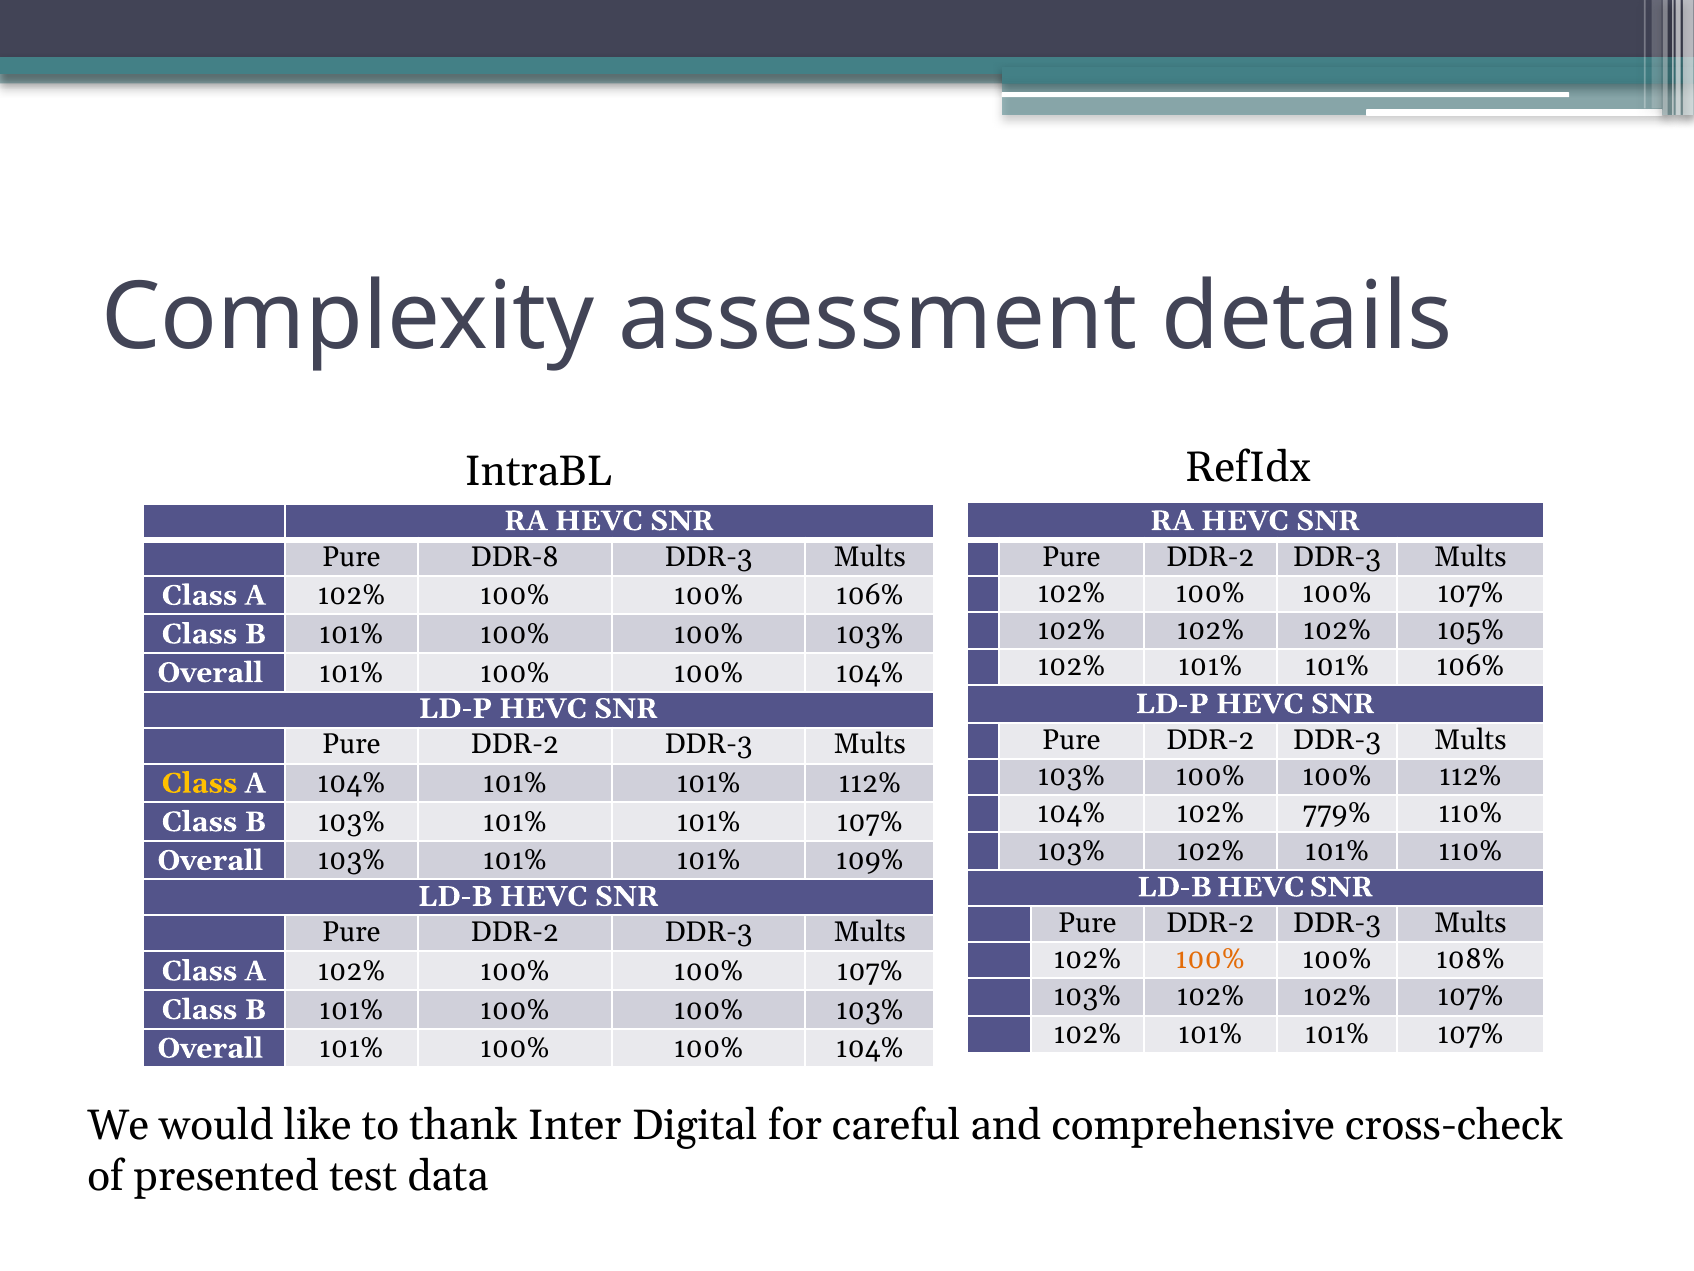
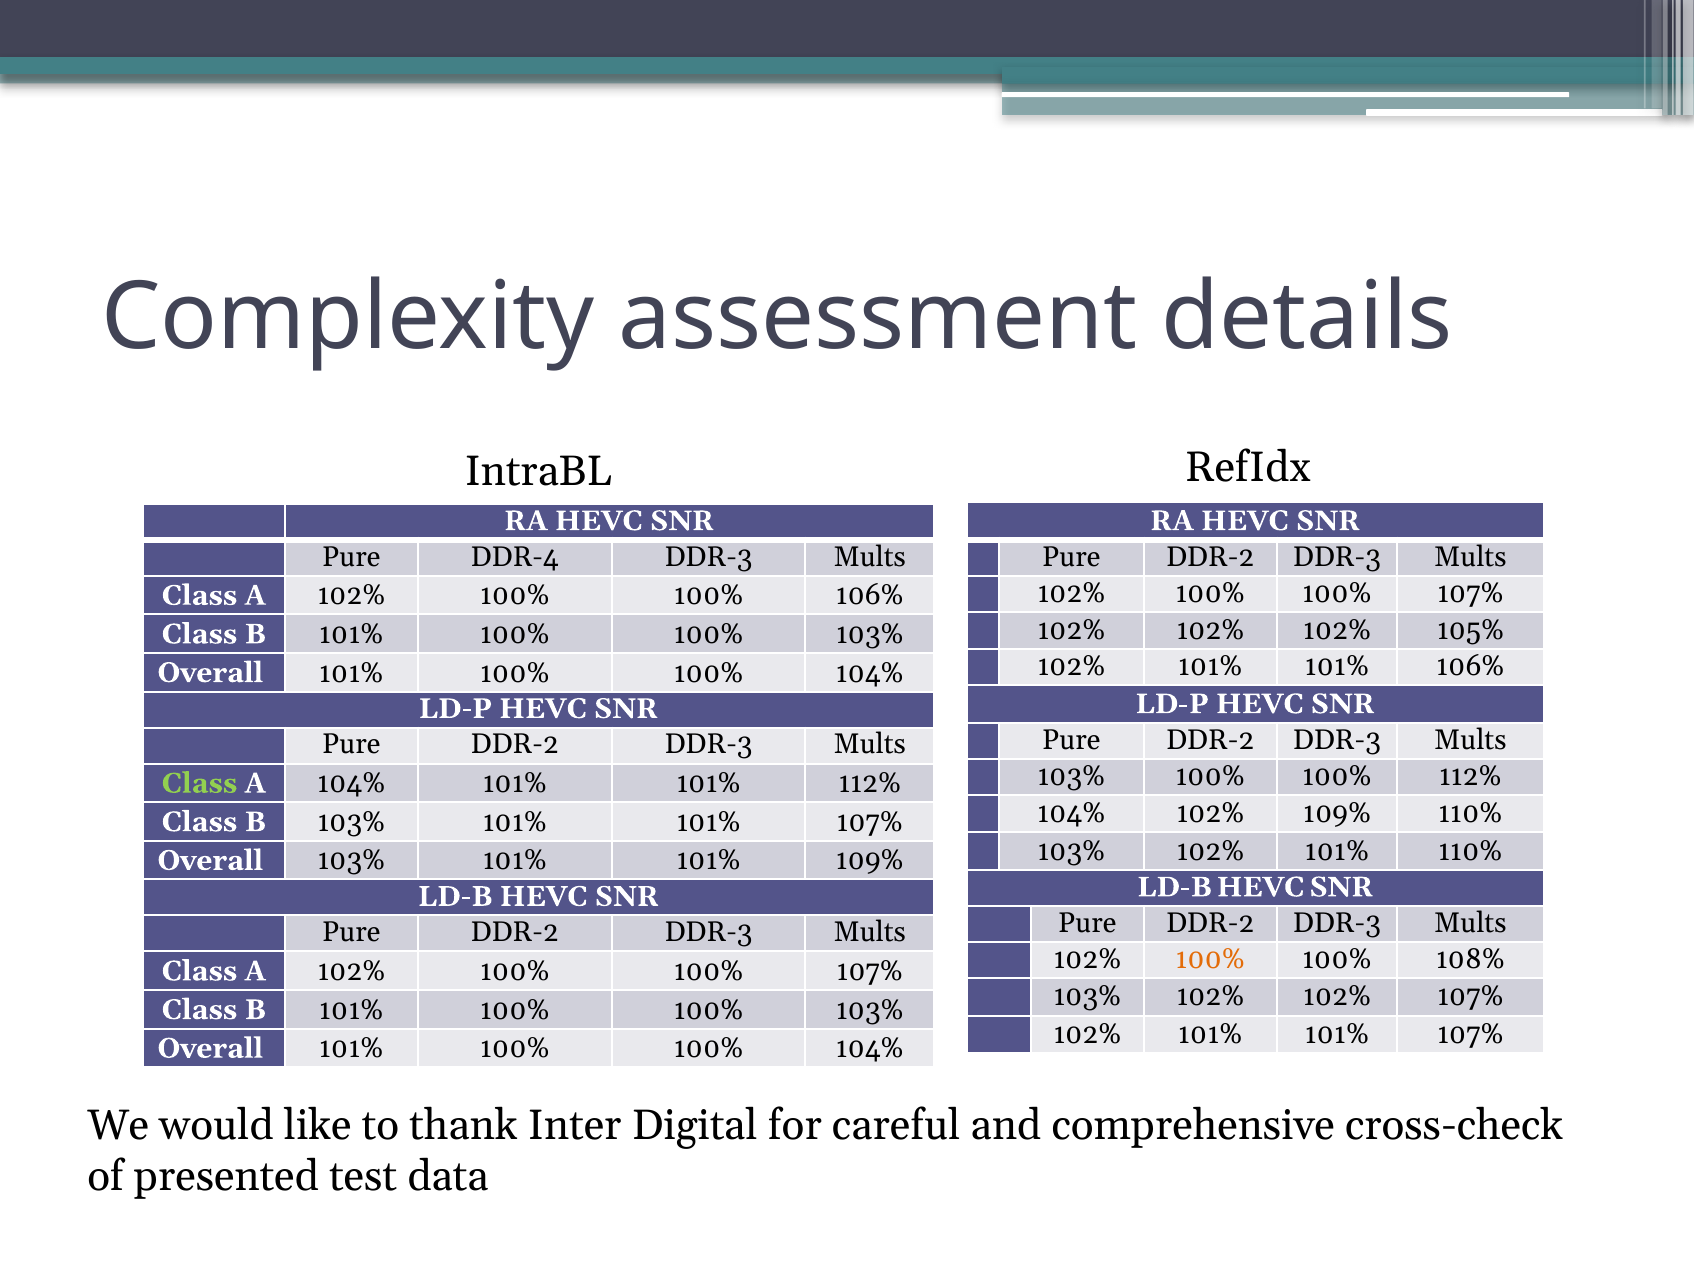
DDR-8: DDR-8 -> DDR-4
Class at (200, 783) colour: yellow -> light green
102% 779%: 779% -> 109%
